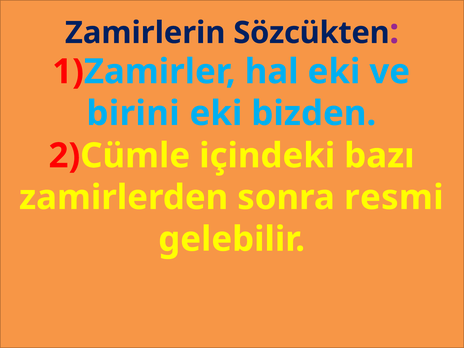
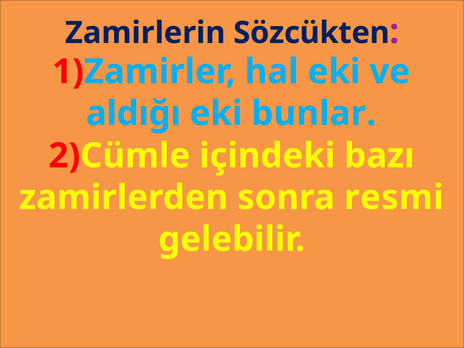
birini: birini -> aldığı
bizden: bizden -> bunlar
